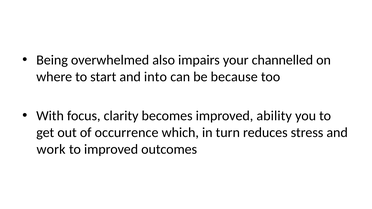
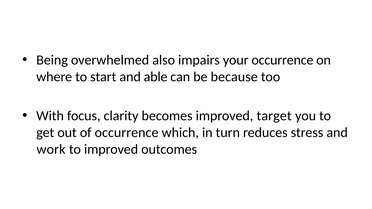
your channelled: channelled -> occurrence
into: into -> able
ability: ability -> target
